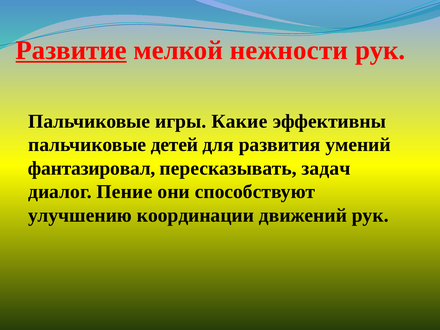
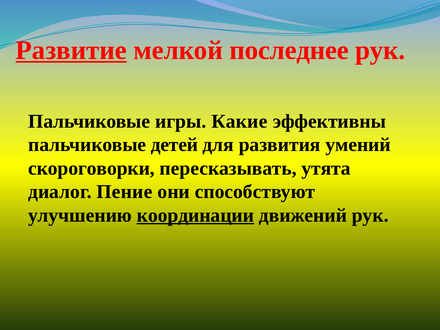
нежности: нежности -> последнее
фантазировал: фантазировал -> скороговорки
задач: задач -> утята
координации underline: none -> present
